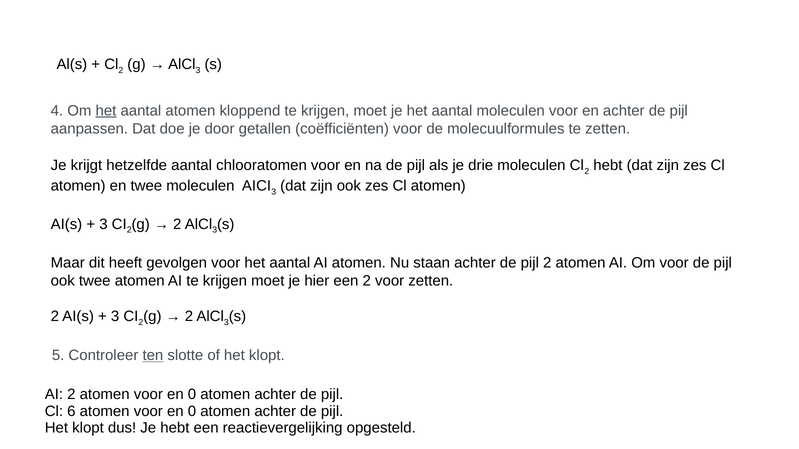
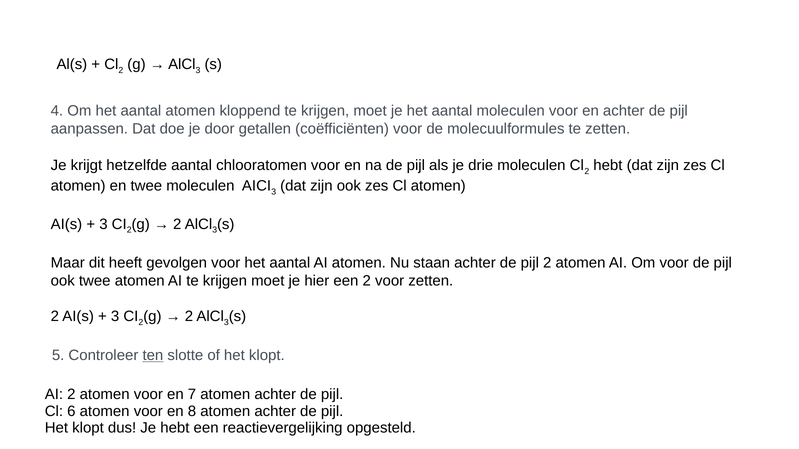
het at (106, 111) underline: present -> none
0 at (192, 395): 0 -> 7
0 at (192, 412): 0 -> 8
